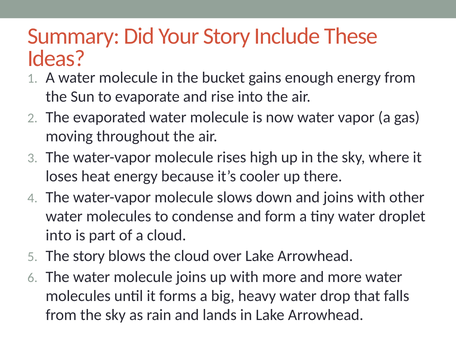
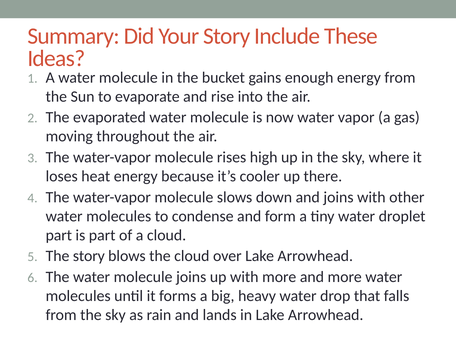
into at (59, 235): into -> part
